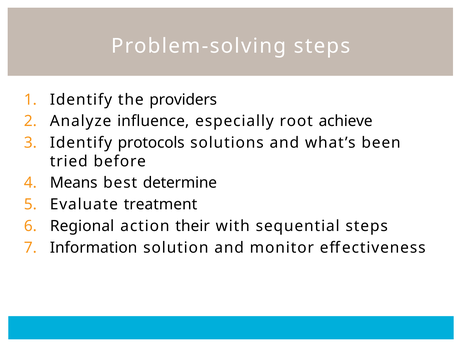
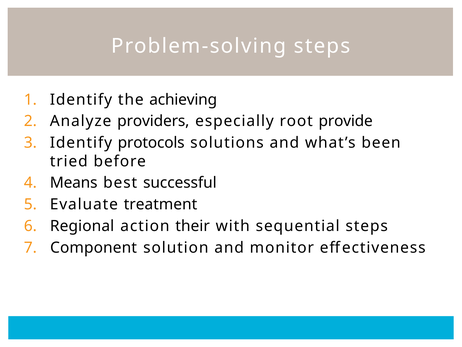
providers: providers -> achieving
influence: influence -> providers
achieve: achieve -> provide
determine: determine -> successful
Information: Information -> Component
